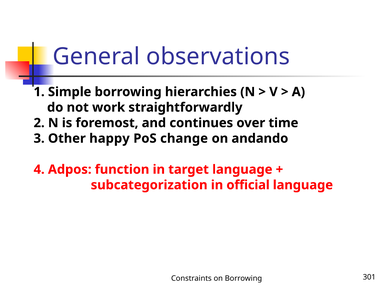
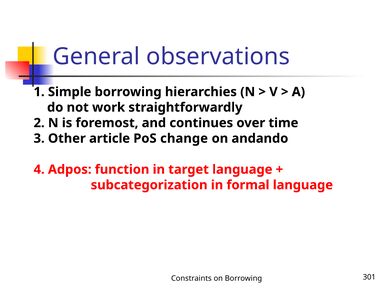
happy: happy -> article
official: official -> formal
